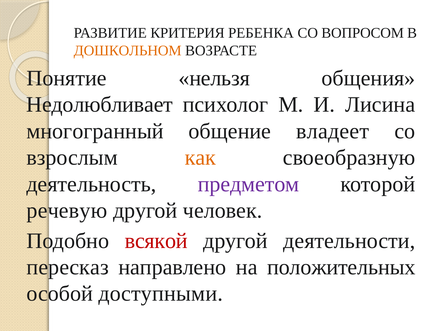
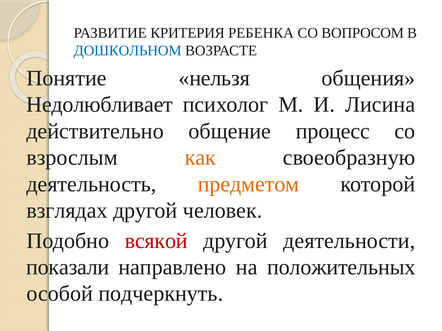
ДОШКОЛЬНОМ colour: orange -> blue
многогранный: многогранный -> действительно
владеет: владеет -> процесс
предметом colour: purple -> orange
речевую: речевую -> взглядах
пересказ: пересказ -> показали
доступными: доступными -> подчеркнуть
